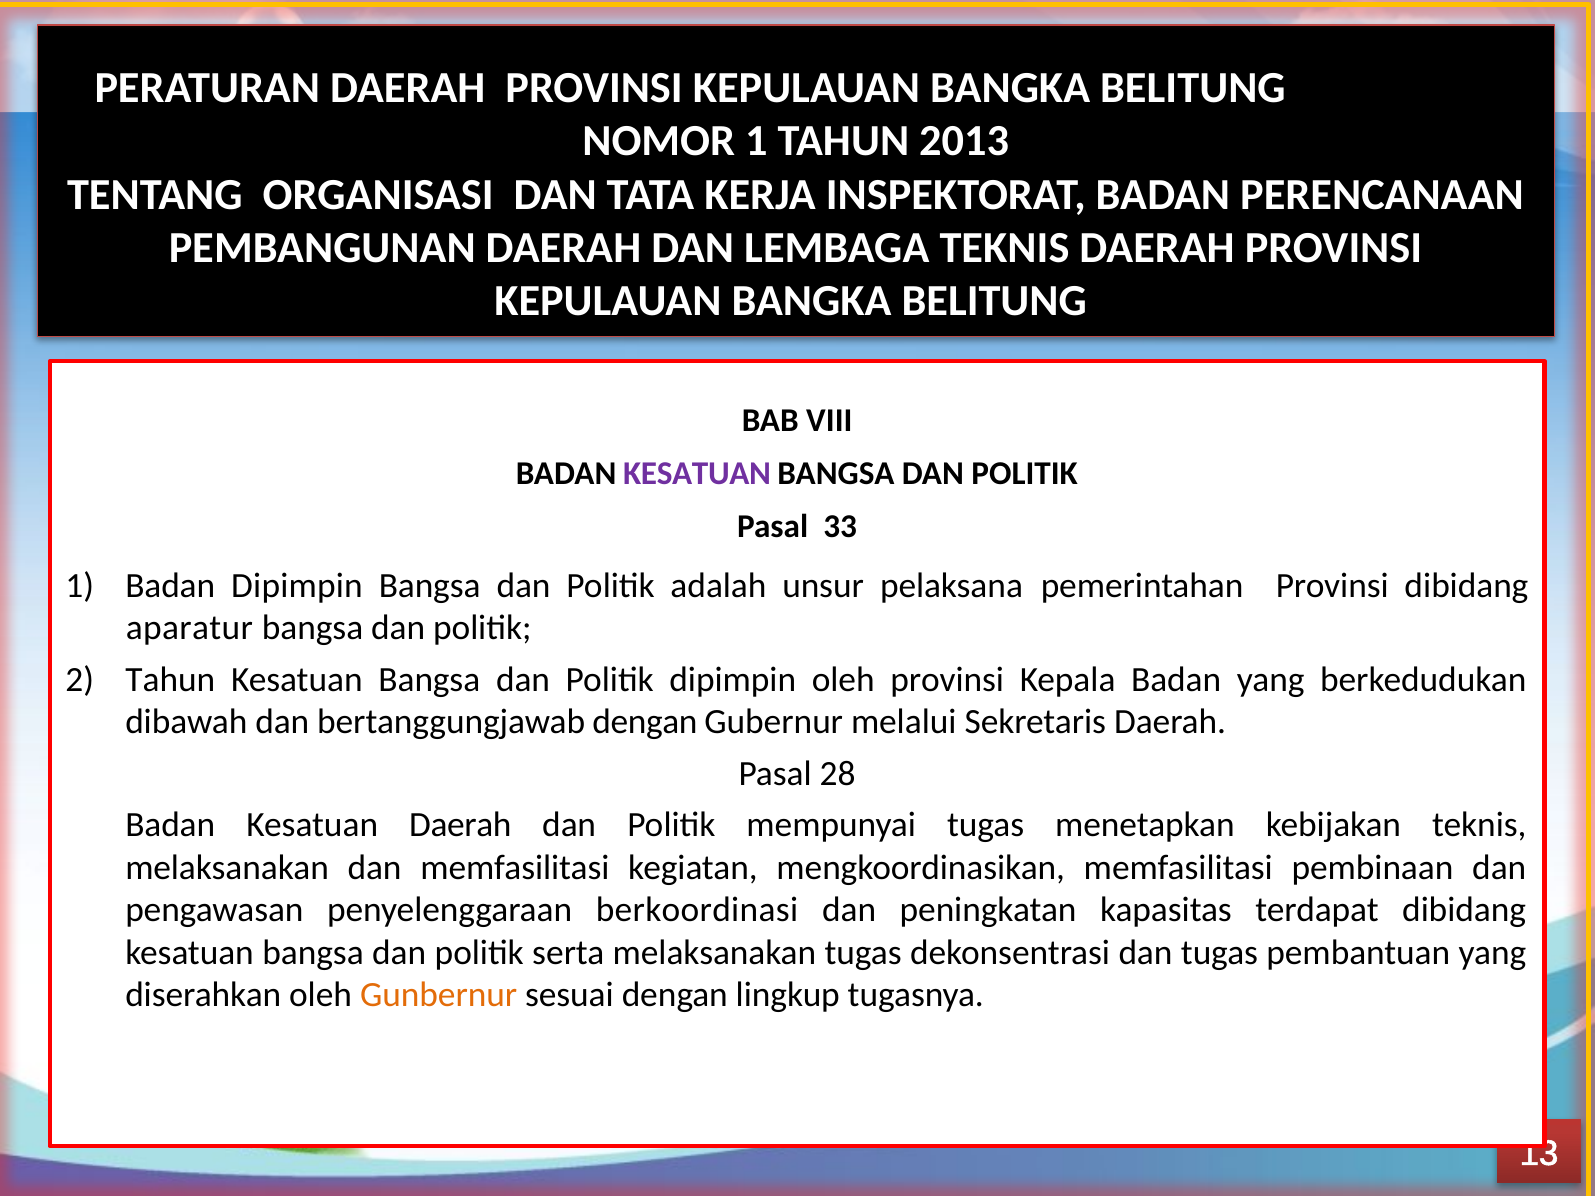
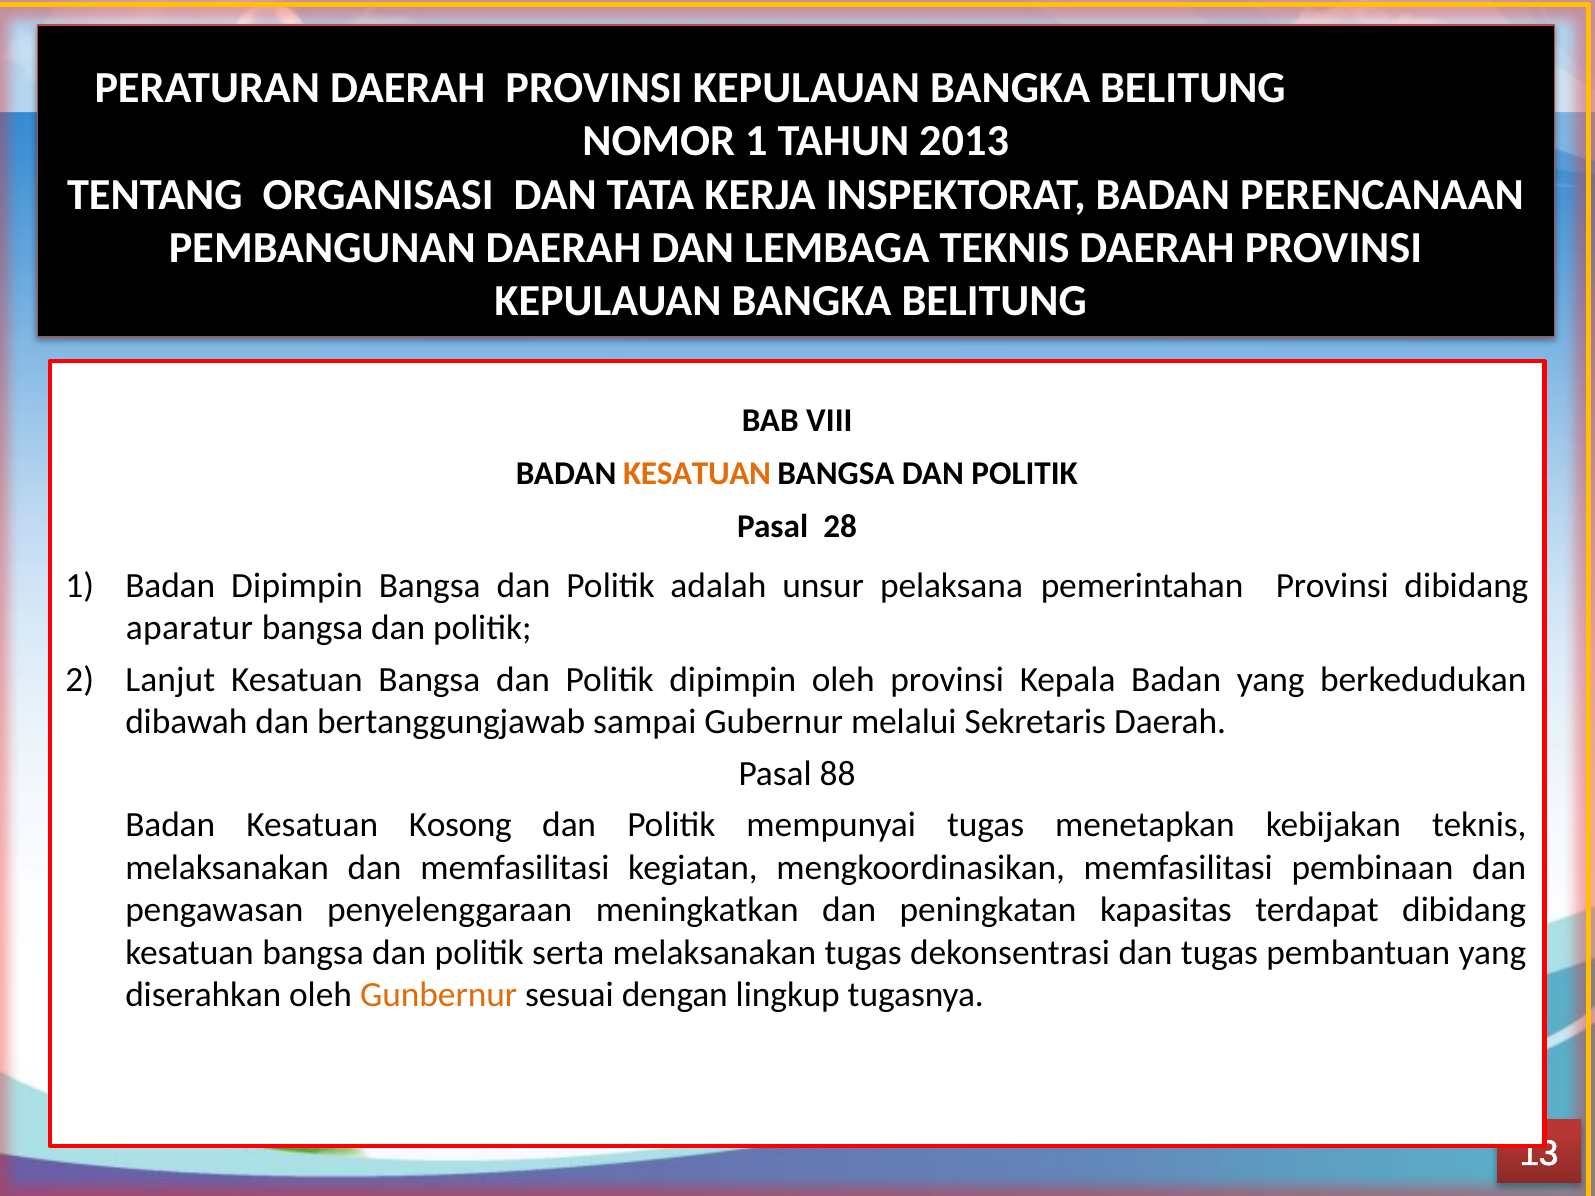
KESATUAN at (697, 473) colour: purple -> orange
33: 33 -> 28
Tahun at (170, 680): Tahun -> Lanjut
bertanggungjawab dengan: dengan -> sampai
28: 28 -> 88
Kesatuan Daerah: Daerah -> Kosong
berkoordinasi: berkoordinasi -> meningkatkan
